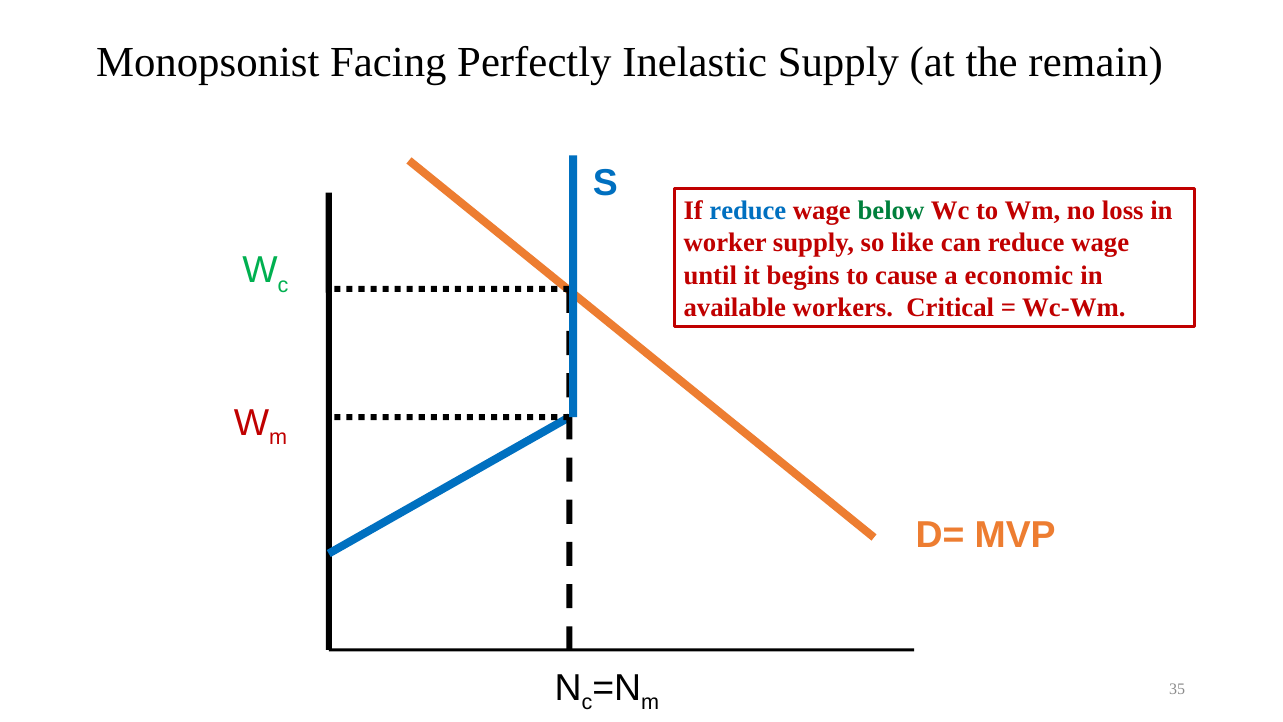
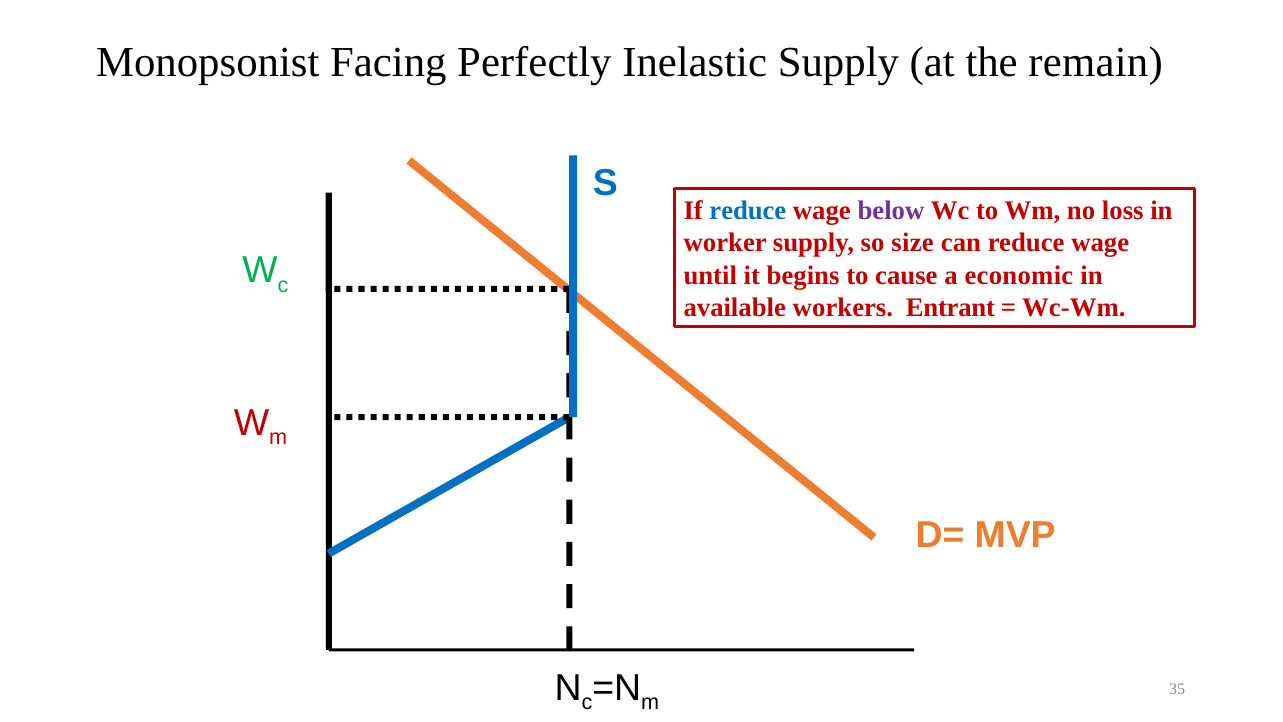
below colour: green -> purple
like: like -> size
Critical: Critical -> Entrant
